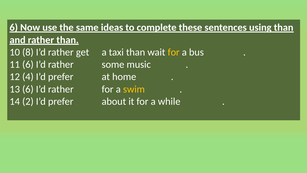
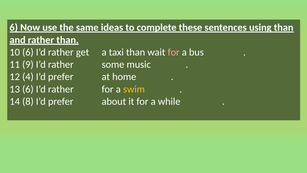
10 8: 8 -> 6
for at (174, 52) colour: yellow -> pink
11 6: 6 -> 9
2: 2 -> 8
